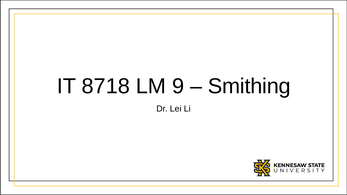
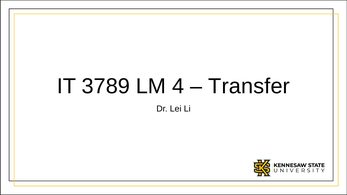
8718: 8718 -> 3789
9: 9 -> 4
Smithing: Smithing -> Transfer
